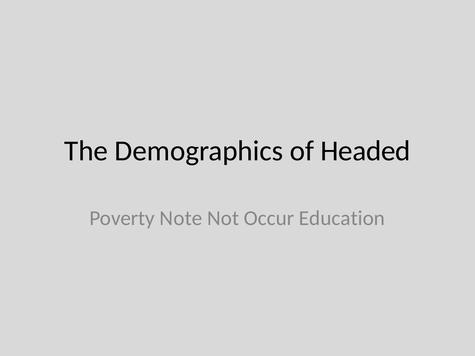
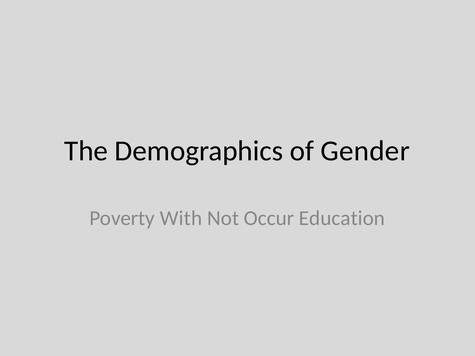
Headed: Headed -> Gender
Note: Note -> With
